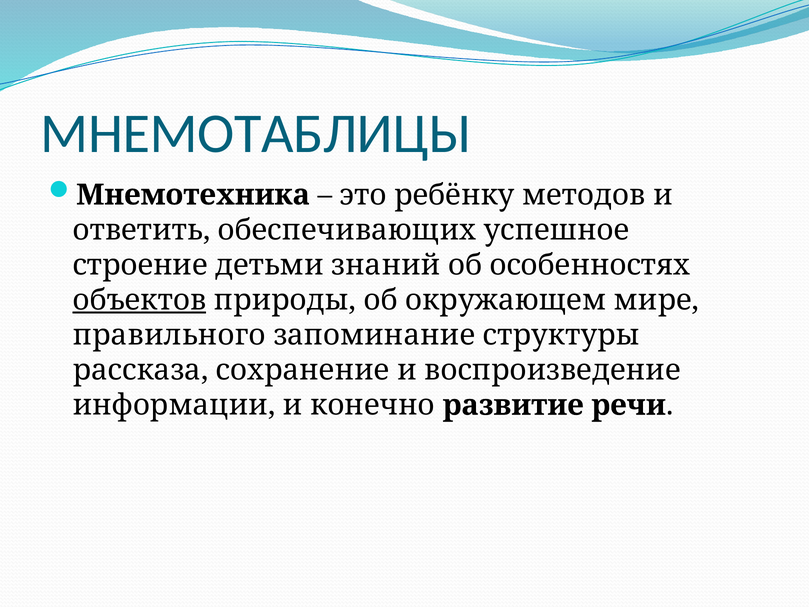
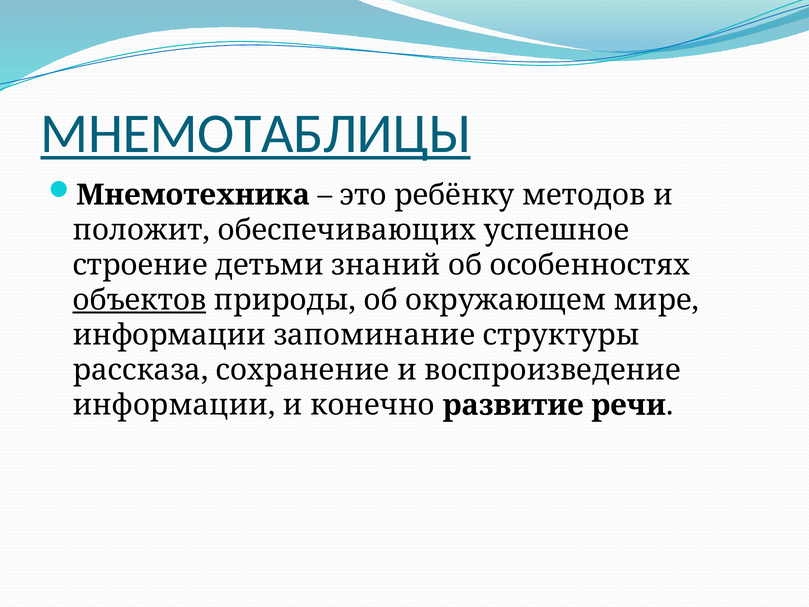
МНЕМОТАБЛИЦЫ underline: none -> present
ответить: ответить -> положит
правильного at (169, 335): правильного -> информации
